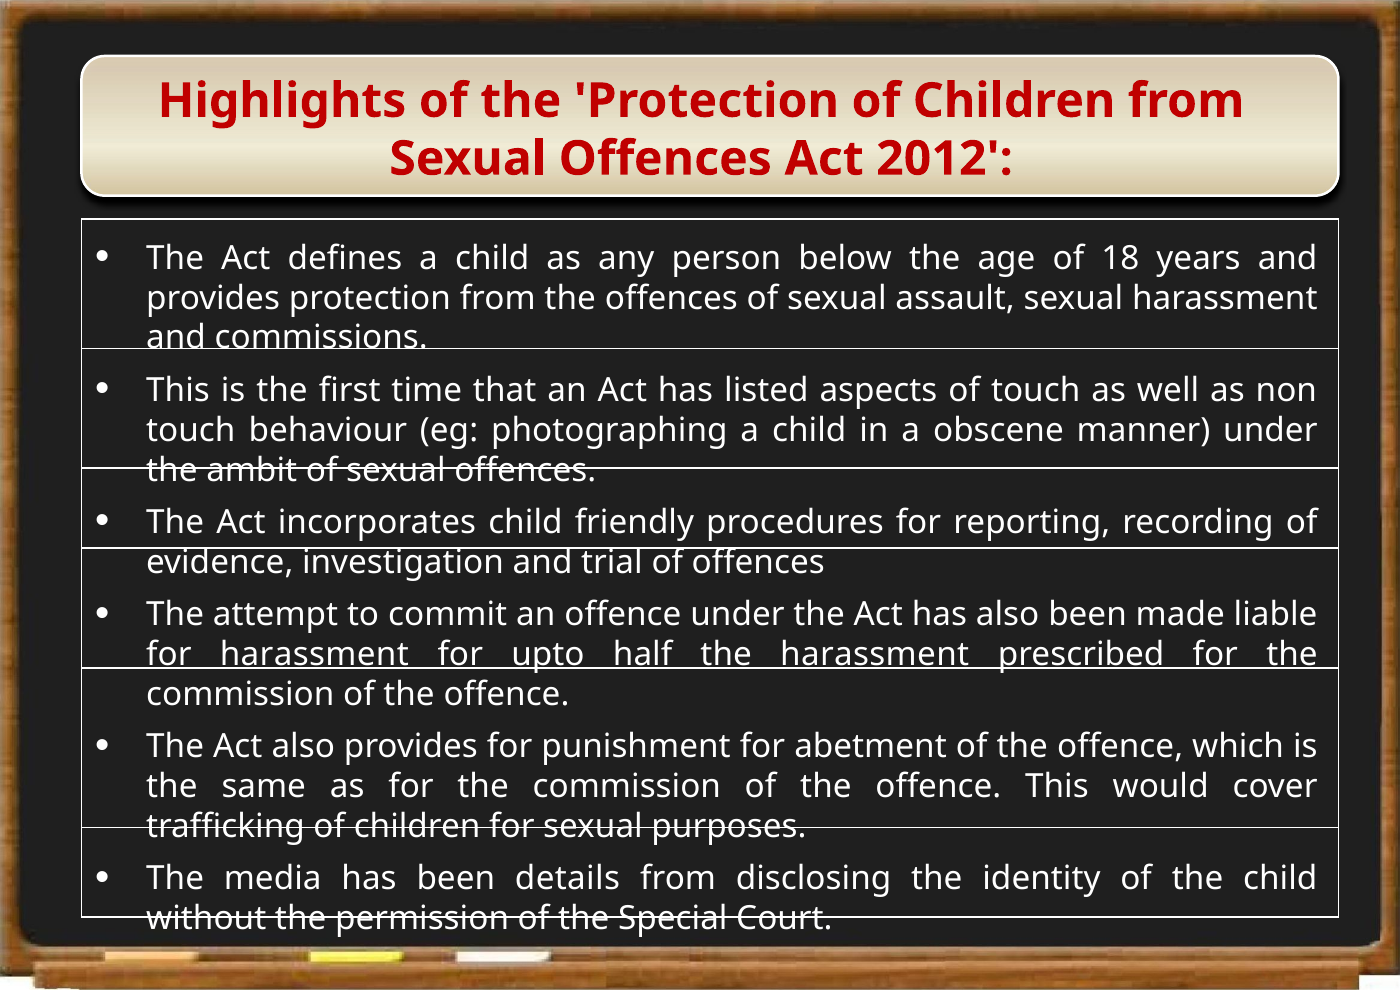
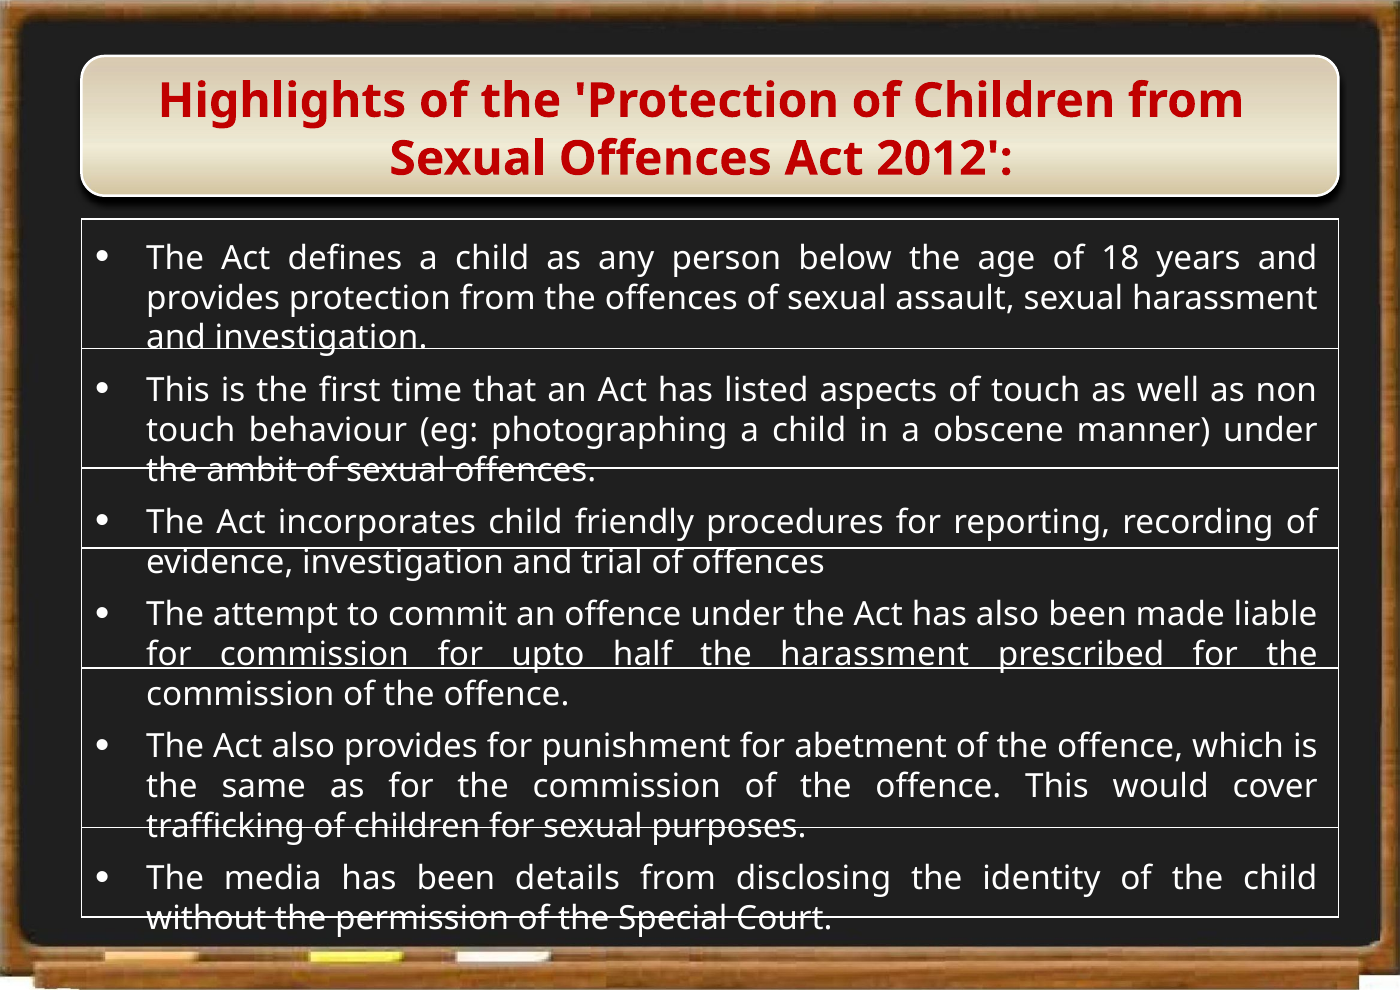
and commissions: commissions -> investigation
for harassment: harassment -> commission
